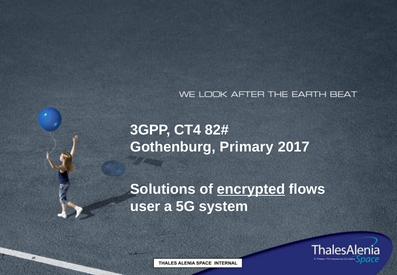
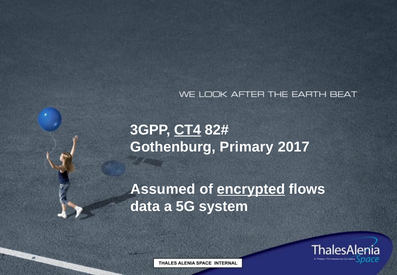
CT4 underline: none -> present
Solutions: Solutions -> Assumed
user: user -> data
